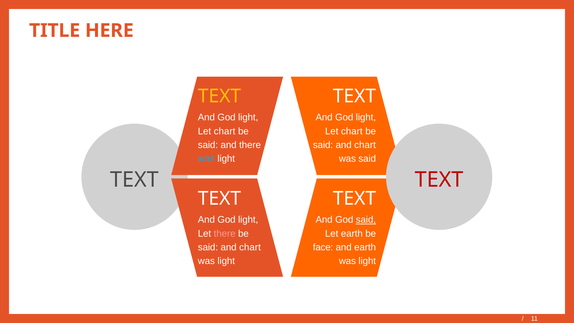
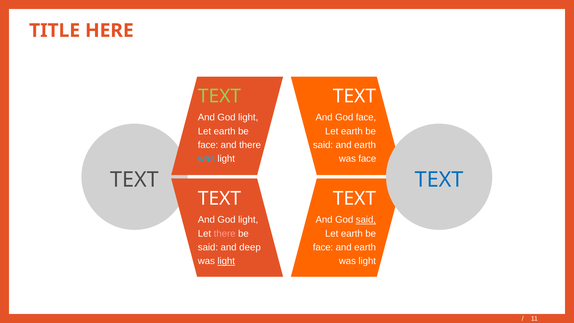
TEXT at (219, 96) colour: yellow -> light green
light at (366, 117): light -> face
chart at (225, 131): chart -> earth
chart at (352, 131): chart -> earth
said at (208, 145): said -> face
chart at (365, 145): chart -> earth
was said: said -> face
TEXT at (439, 180) colour: red -> blue
chart at (250, 247): chart -> deep
light at (226, 261) underline: none -> present
